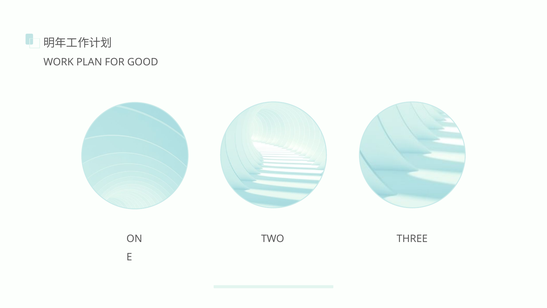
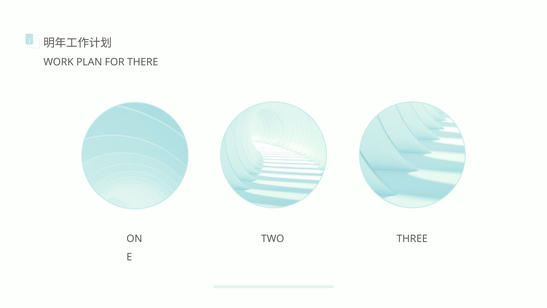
GOOD: GOOD -> THERE
